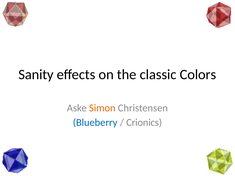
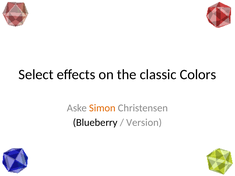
Sanity: Sanity -> Select
Blueberry colour: blue -> black
Crionics: Crionics -> Version
